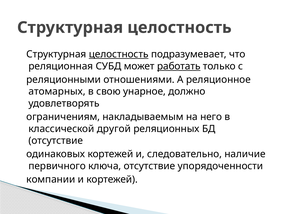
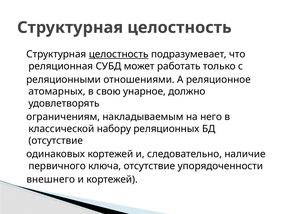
работать underline: present -> none
другой: другой -> набору
компании: компании -> внешнего
